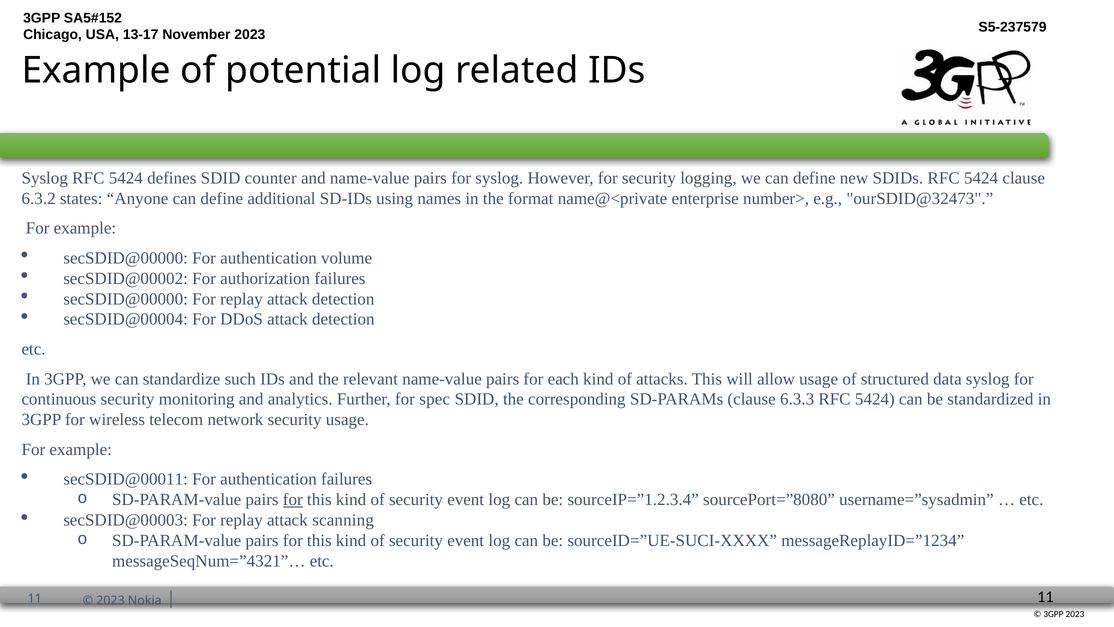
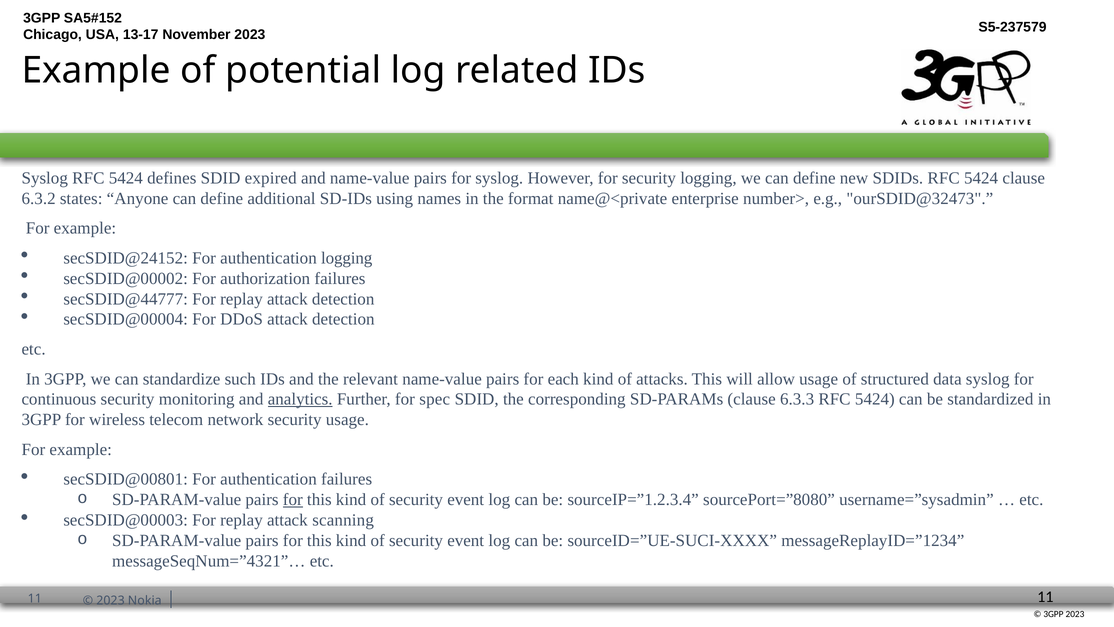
counter: counter -> expired
secSDID@00000 at (126, 258): secSDID@00000 -> secSDID@24152
authentication volume: volume -> logging
secSDID@00000 at (126, 299): secSDID@00000 -> secSDID@44777
analytics underline: none -> present
secSDID@00011: secSDID@00011 -> secSDID@00801
